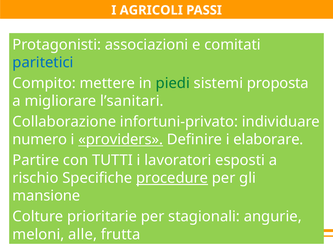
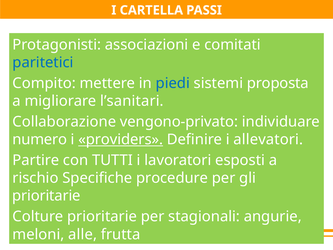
AGRICOLI: AGRICOLI -> CARTELLA
piedi colour: green -> blue
infortuni-privato: infortuni-privato -> vengono-privato
elaborare: elaborare -> allevatori
procedure underline: present -> none
mansione at (46, 196): mansione -> prioritarie
